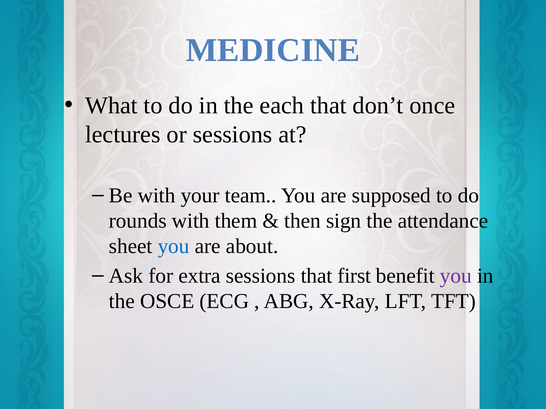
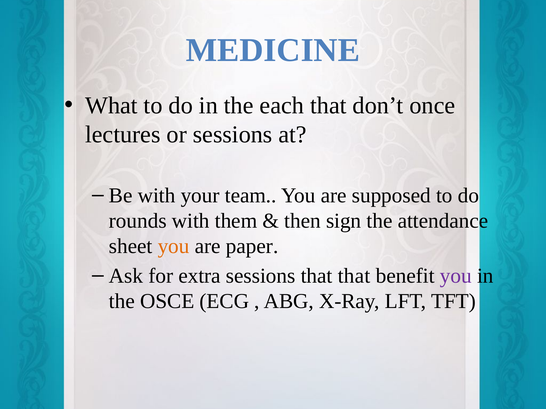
you at (174, 246) colour: blue -> orange
about: about -> paper
that first: first -> that
